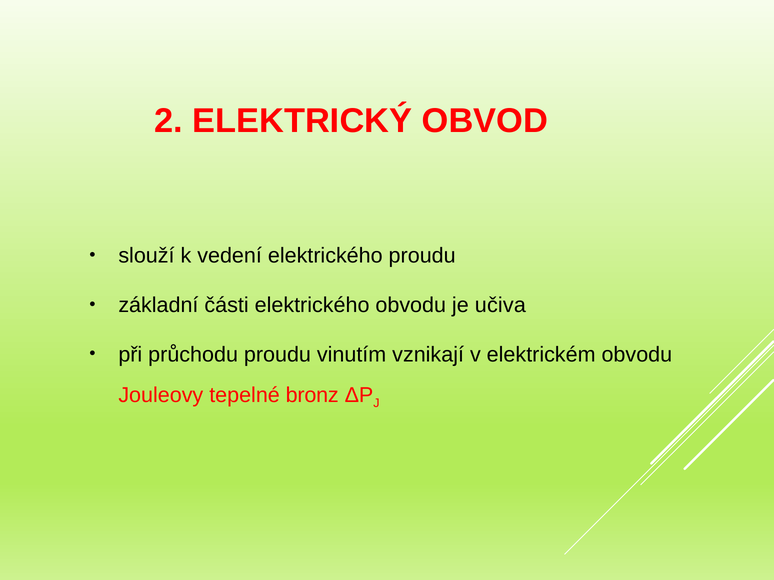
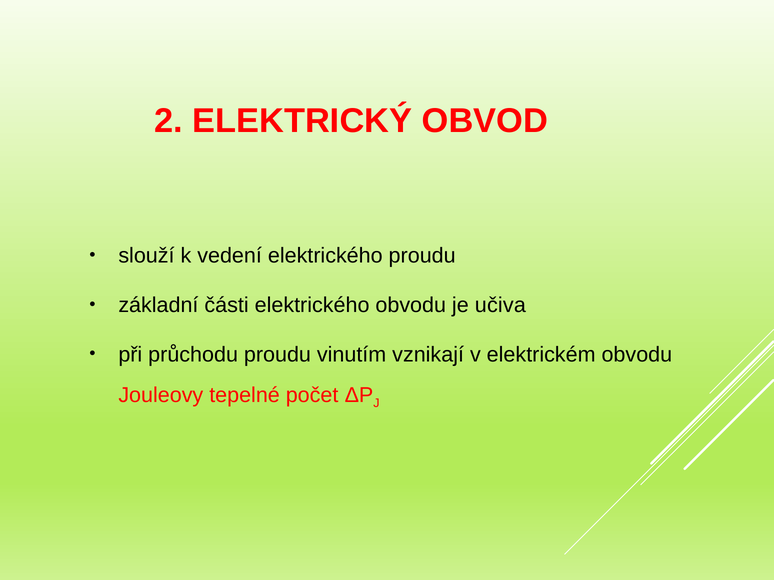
bronz: bronz -> počet
